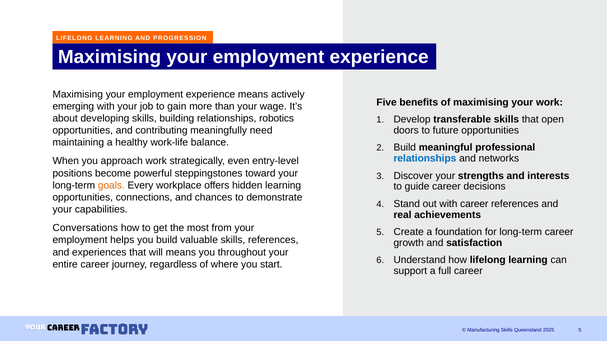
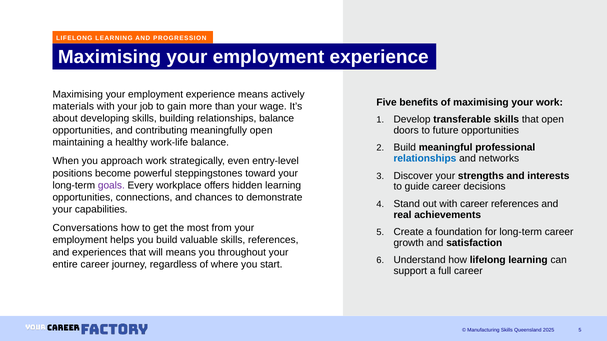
emerging: emerging -> materials
relationships robotics: robotics -> balance
meaningfully need: need -> open
goals colour: orange -> purple
